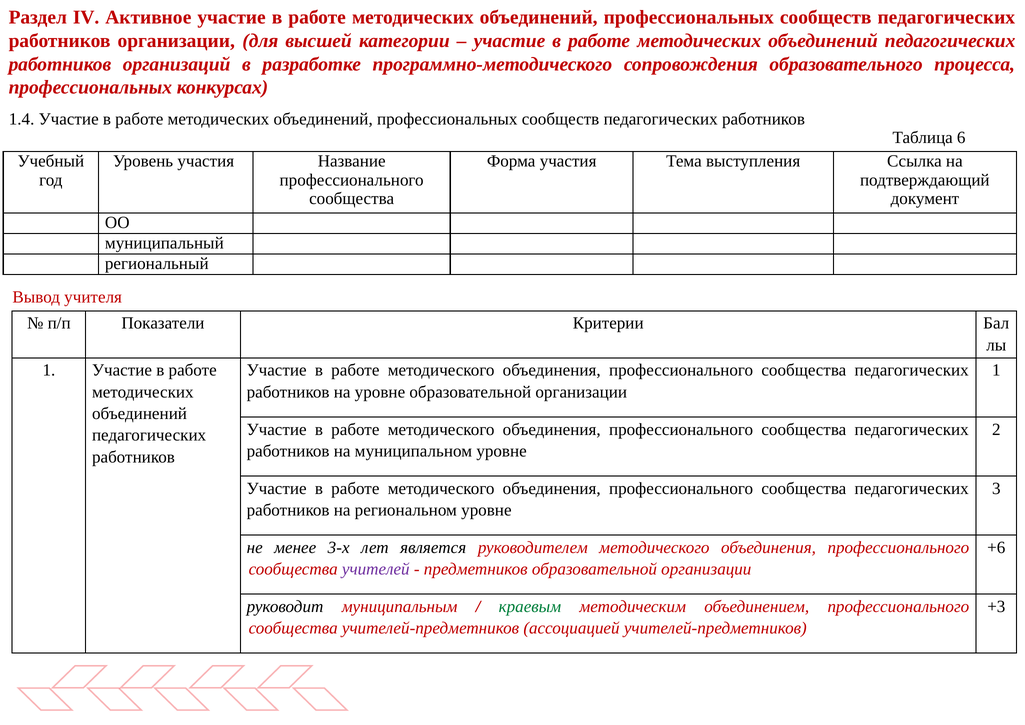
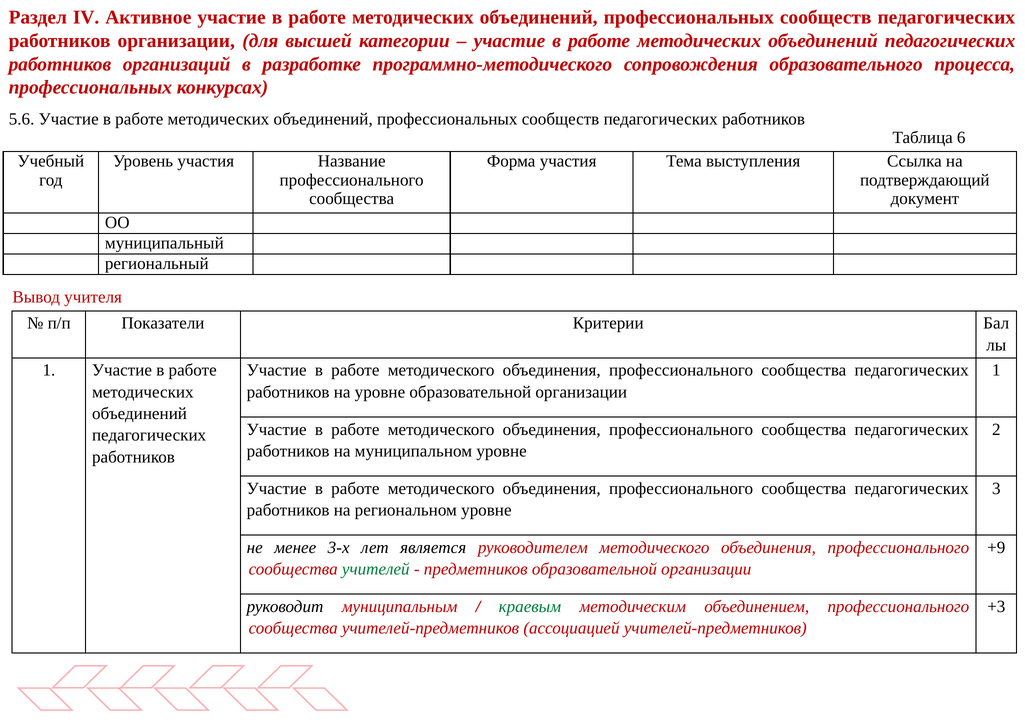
1.4: 1.4 -> 5.6
+6: +6 -> +9
учителей colour: purple -> green
